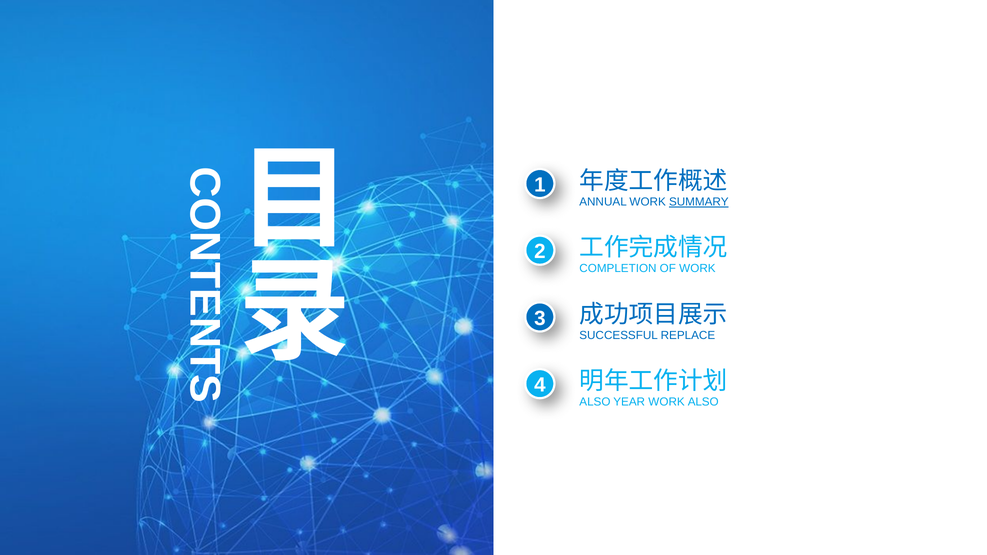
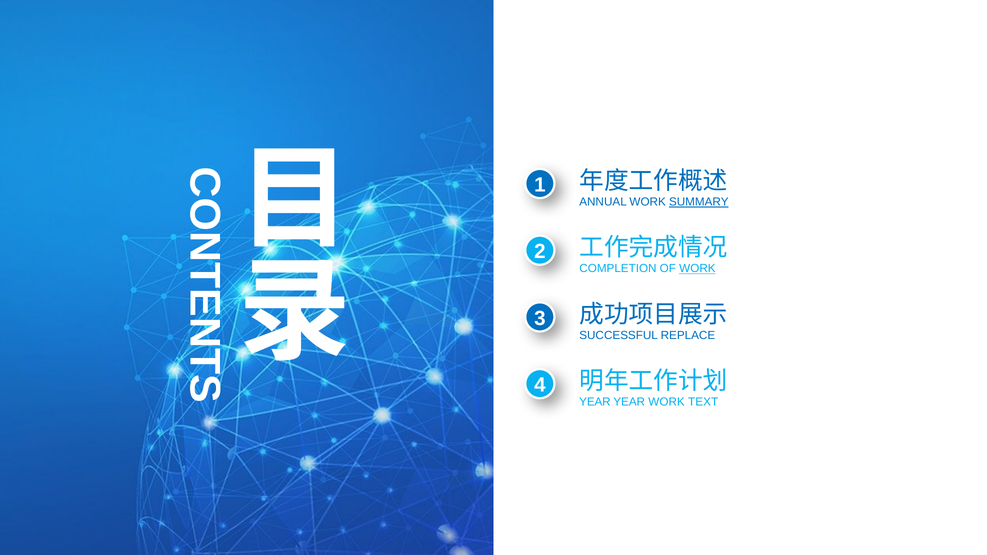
WORK at (697, 269) underline: none -> present
ALSO at (595, 402): ALSO -> YEAR
WORK ALSO: ALSO -> TEXT
